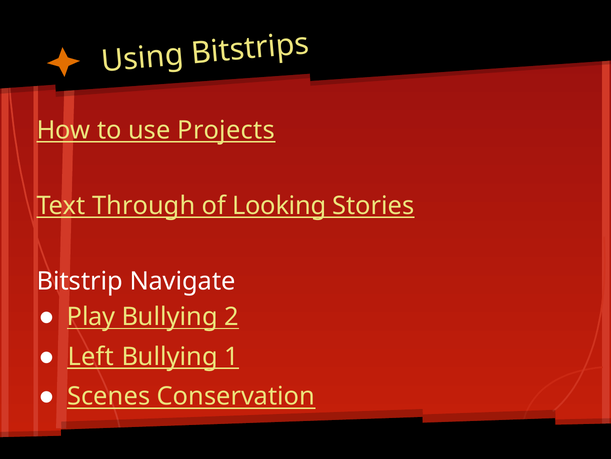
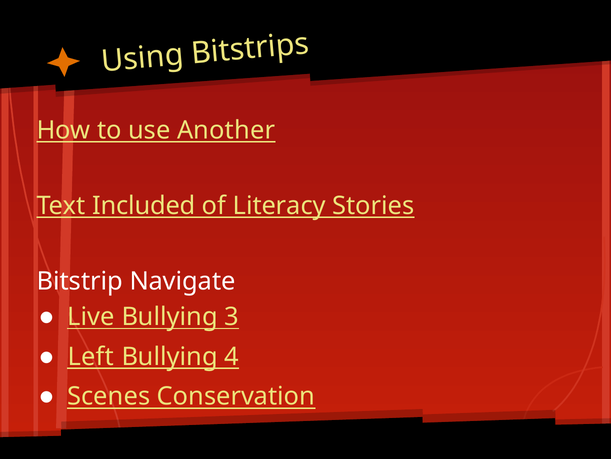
Projects: Projects -> Another
Through: Through -> Included
Looking: Looking -> Literacy
Play: Play -> Live
2: 2 -> 3
1: 1 -> 4
